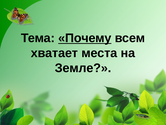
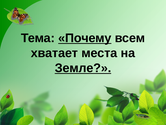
Земле underline: none -> present
